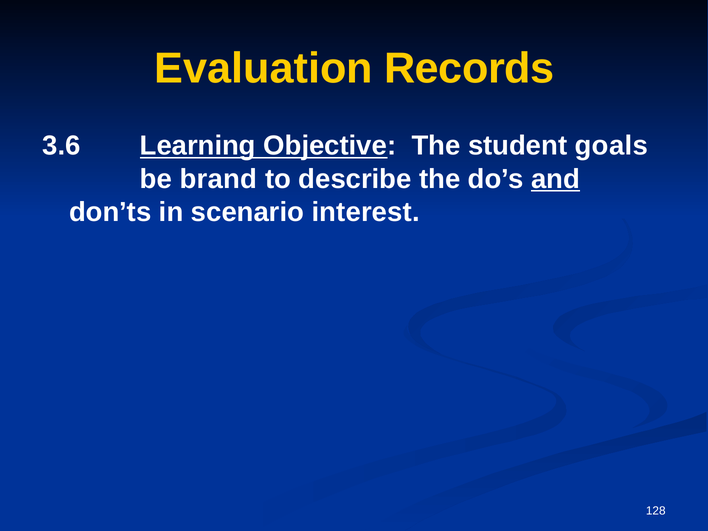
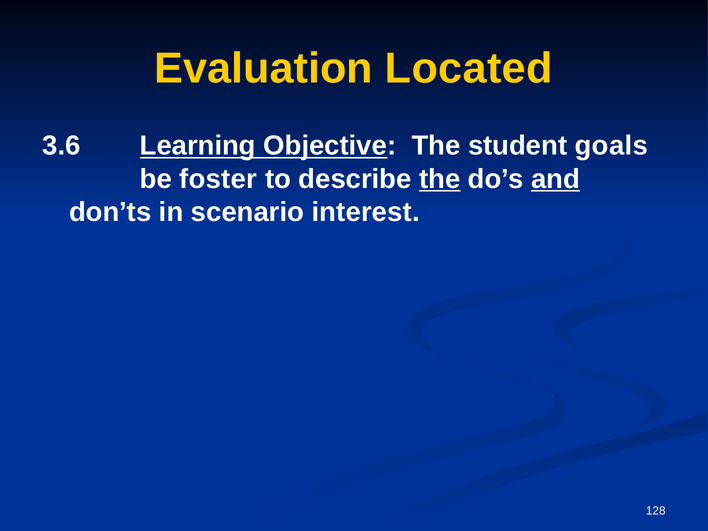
Records: Records -> Located
brand: brand -> foster
the at (440, 179) underline: none -> present
